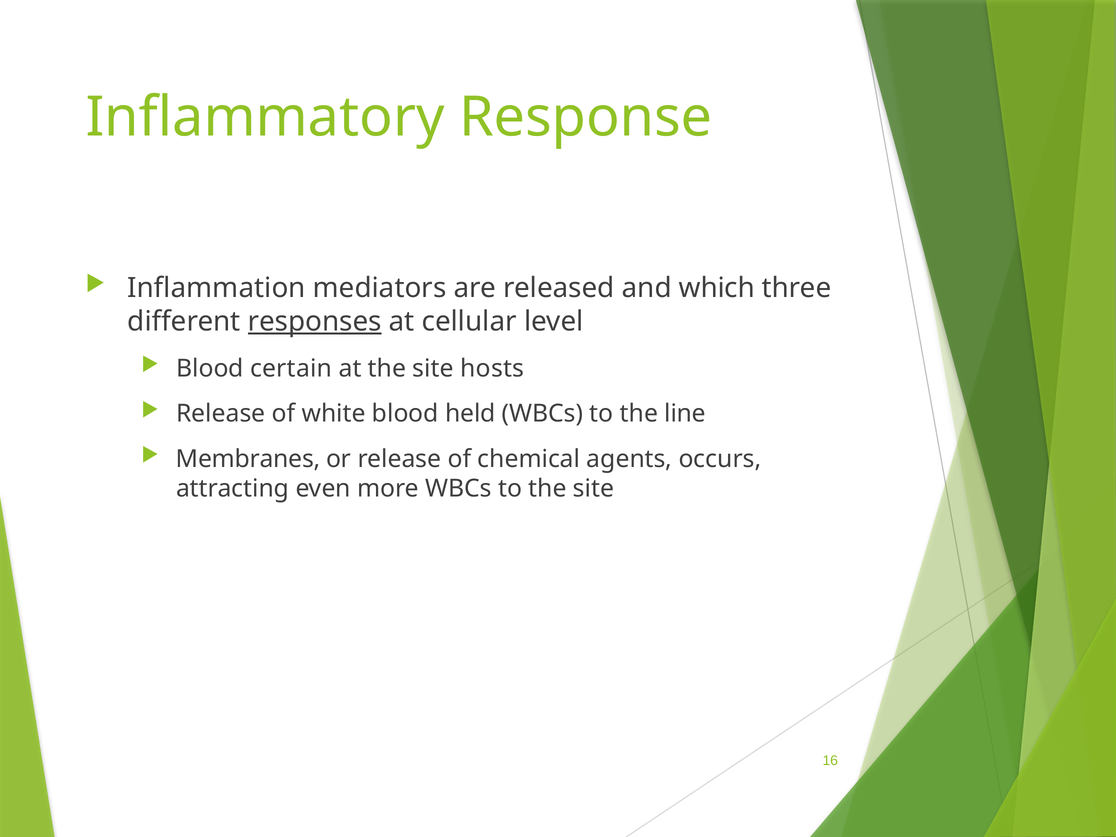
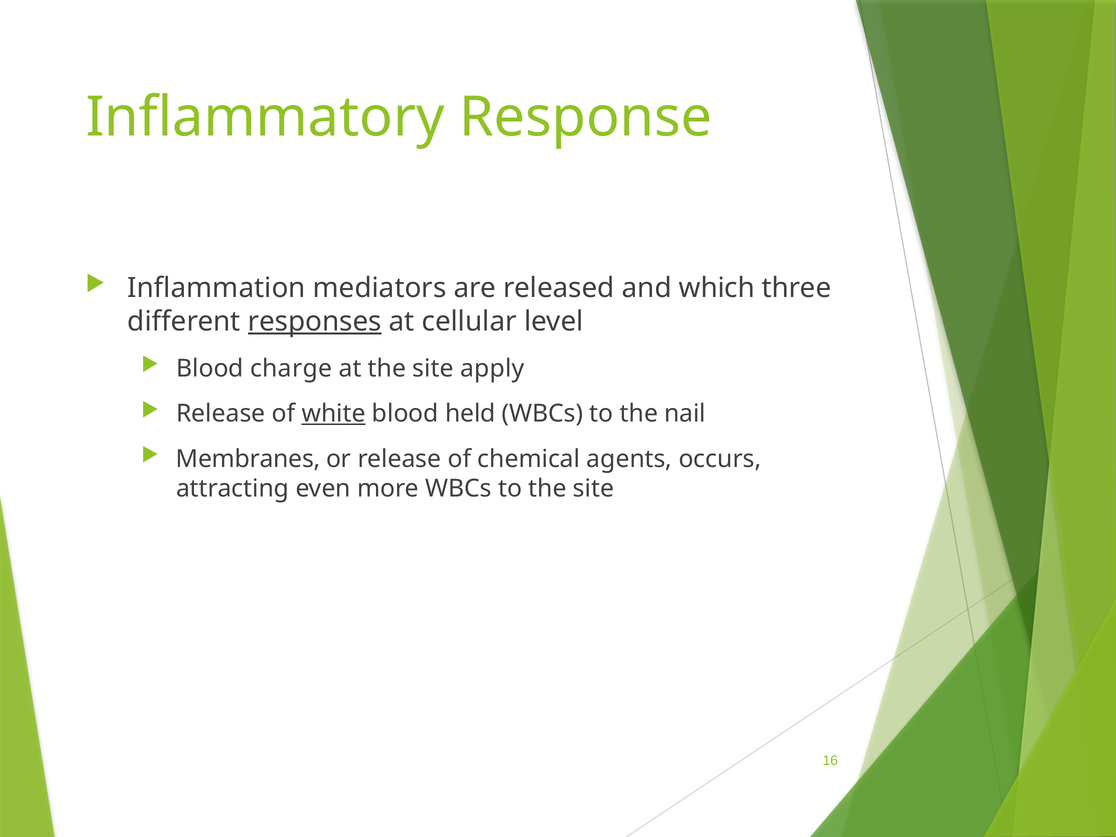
certain: certain -> charge
hosts: hosts -> apply
white underline: none -> present
line: line -> nail
